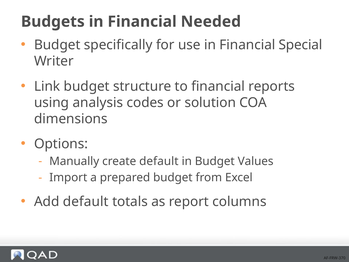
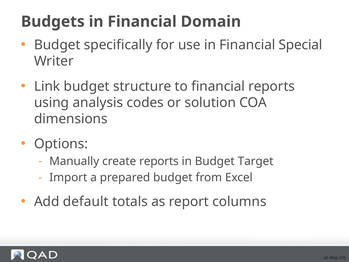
Needed: Needed -> Domain
create default: default -> reports
Values: Values -> Target
